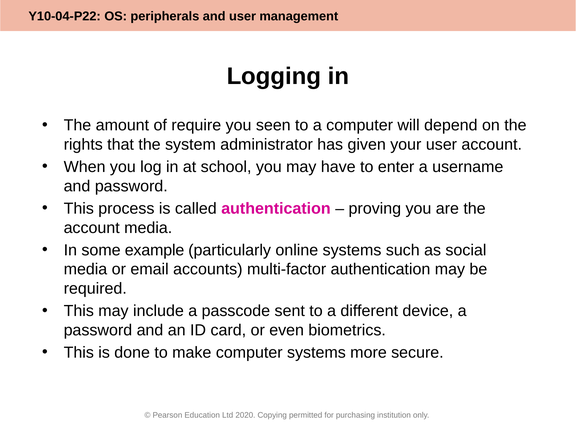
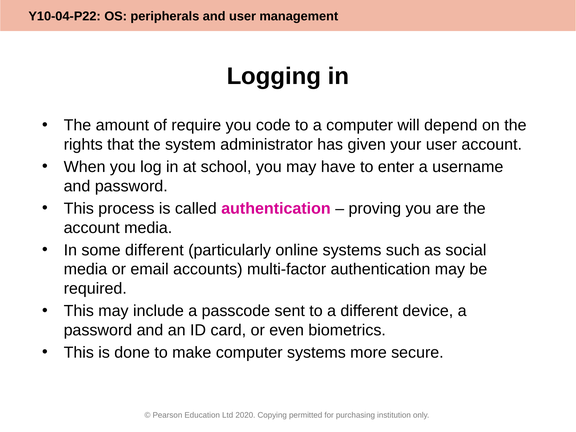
seen: seen -> code
some example: example -> different
